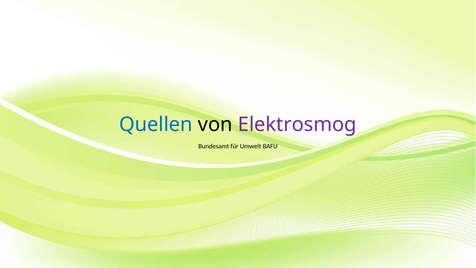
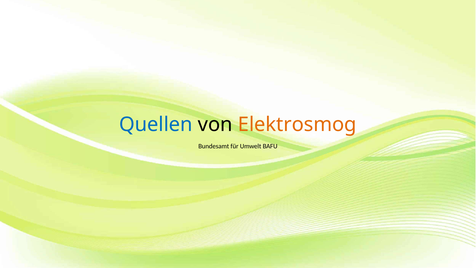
Elektrosmog colour: purple -> orange
